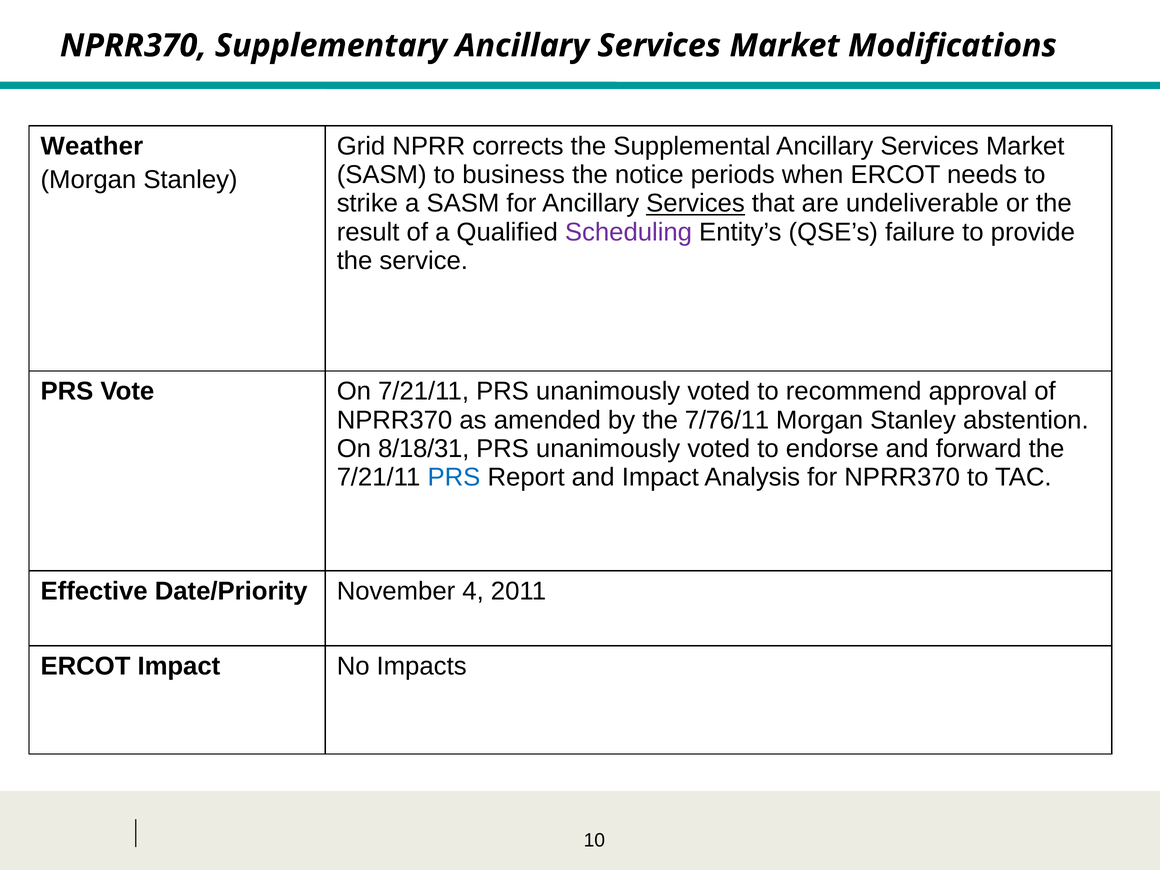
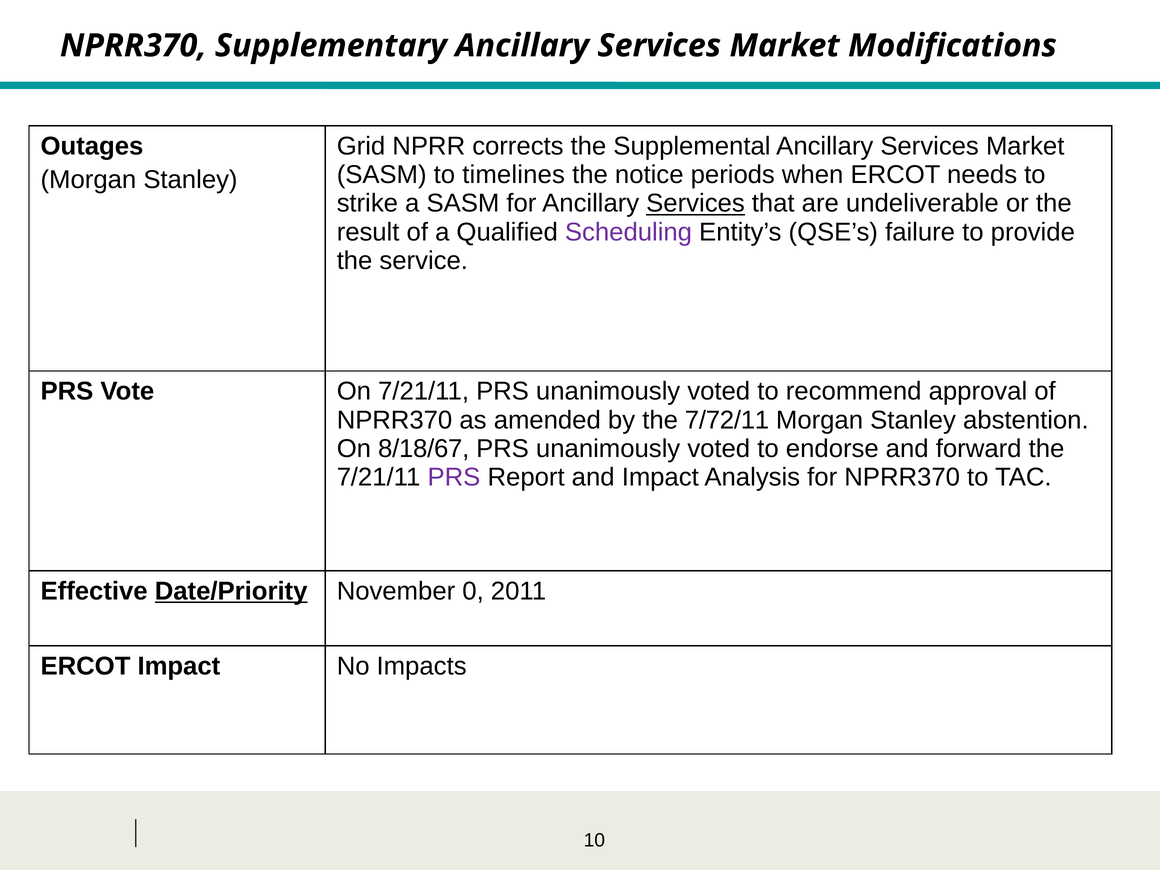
Weather: Weather -> Outages
business: business -> timelines
7/76/11: 7/76/11 -> 7/72/11
8/18/31: 8/18/31 -> 8/18/67
PRS at (454, 477) colour: blue -> purple
Date/Priority underline: none -> present
4: 4 -> 0
